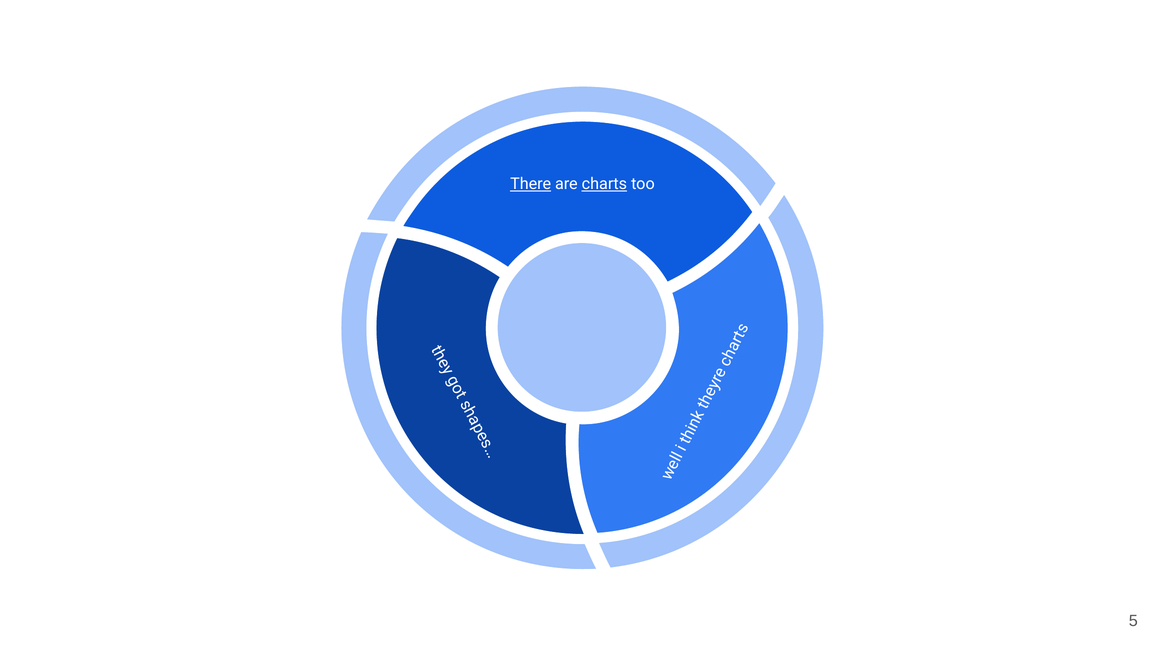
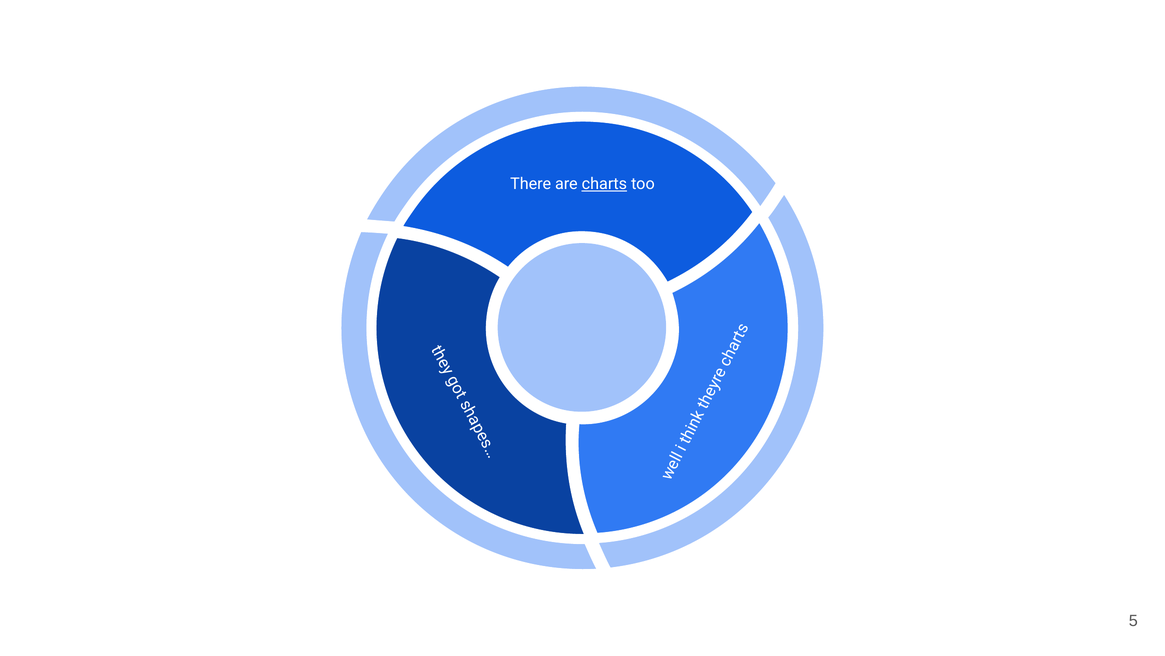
There underline: present -> none
